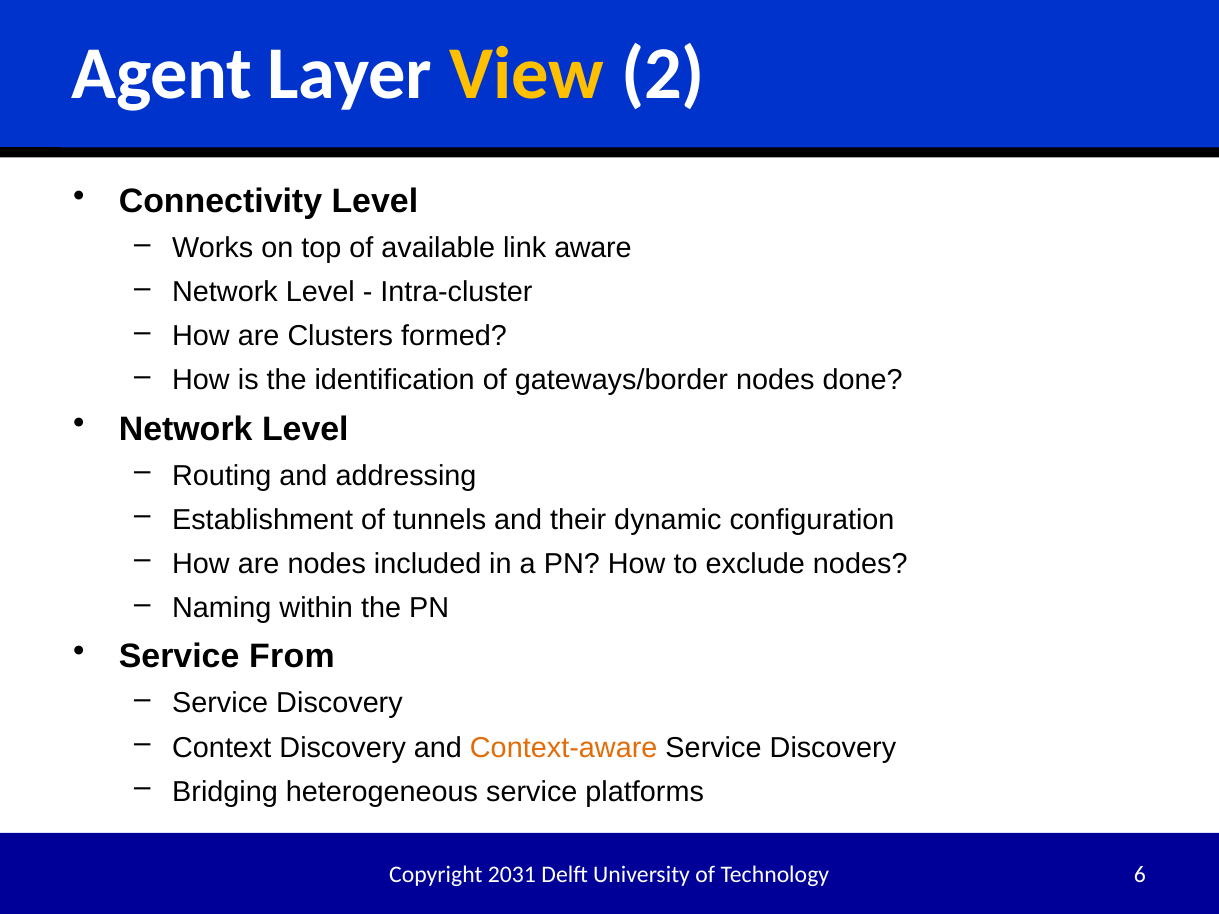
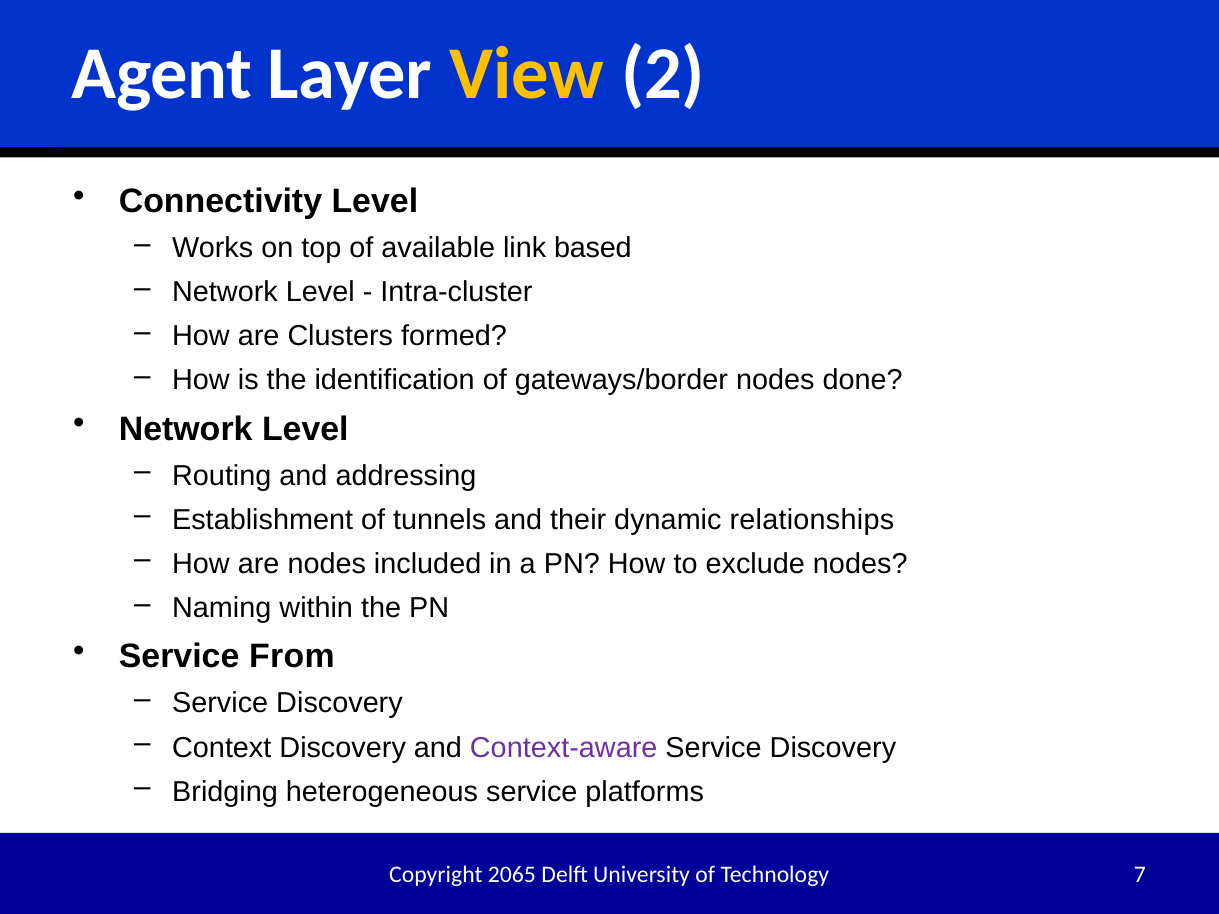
aware: aware -> based
configuration: configuration -> relationships
Context-aware colour: orange -> purple
2031: 2031 -> 2065
6: 6 -> 7
